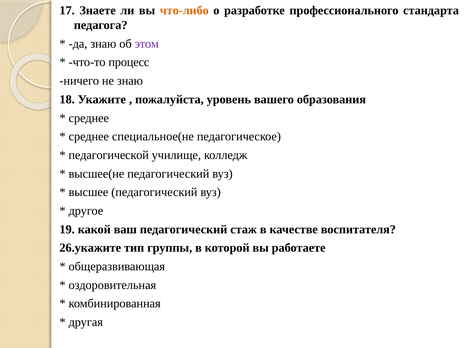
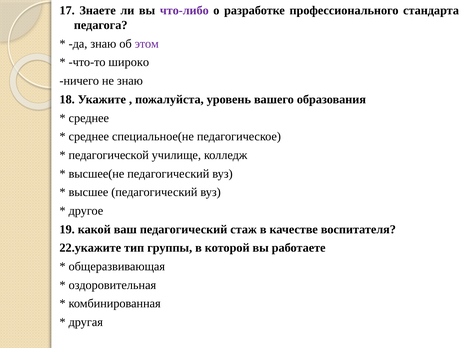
что-либо colour: orange -> purple
процесс: процесс -> широко
26.укажите: 26.укажите -> 22.укажите
